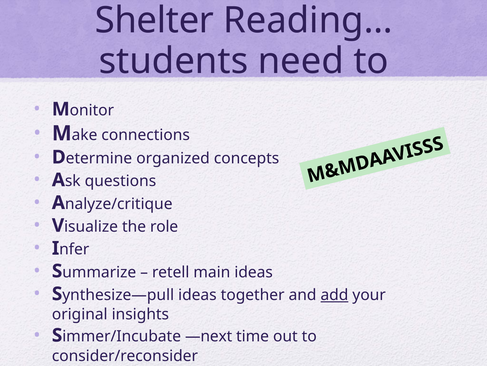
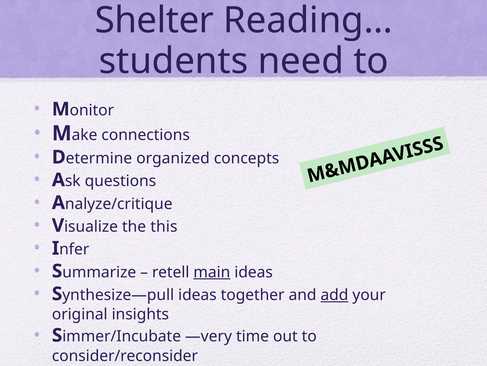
role: role -> this
main underline: none -> present
—next: —next -> —very
